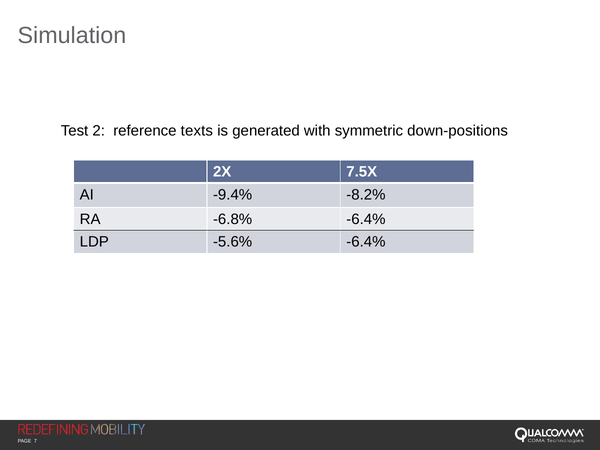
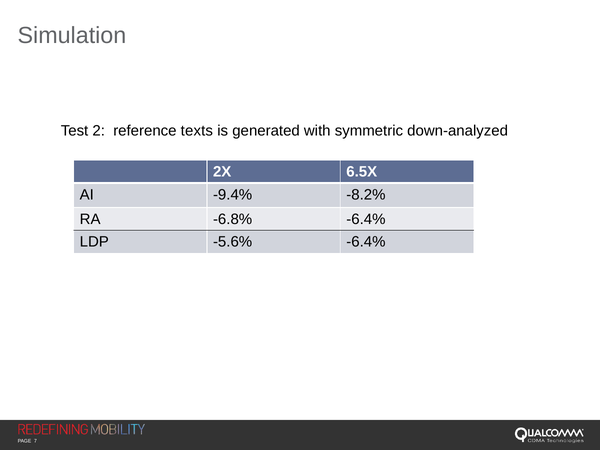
down-positions: down-positions -> down-analyzed
7.5X: 7.5X -> 6.5X
